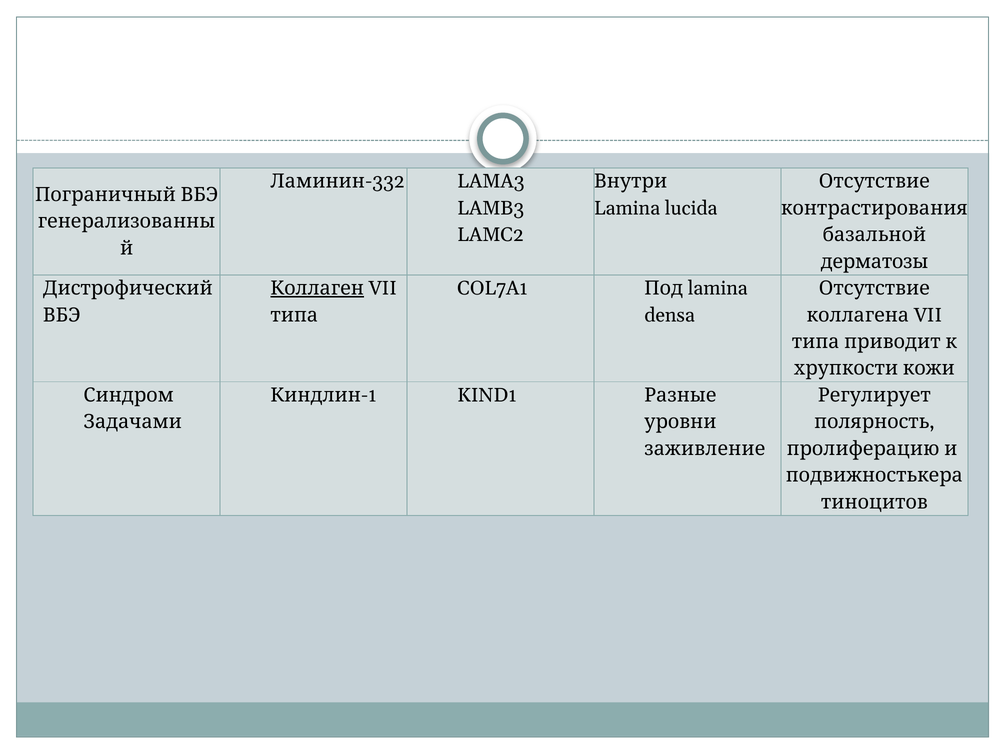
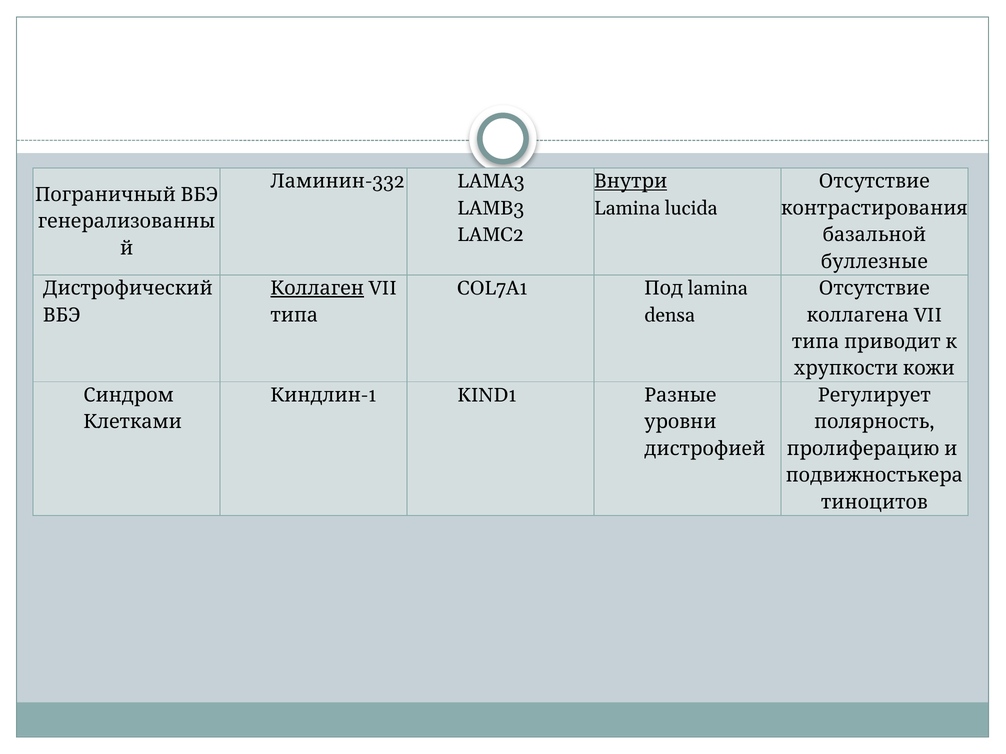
Внутри underline: none -> present
дерматозы: дерматозы -> буллезные
Задачами: Задачами -> Клетками
заживление: заживление -> дистрофией
